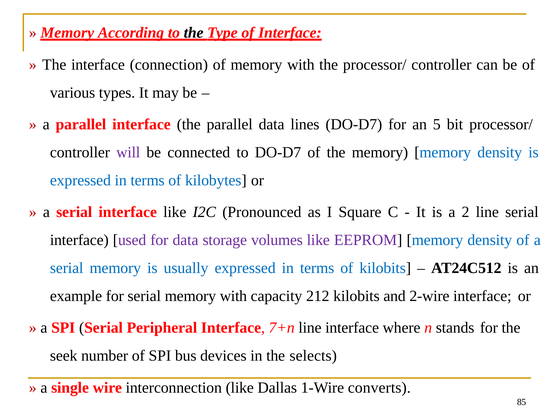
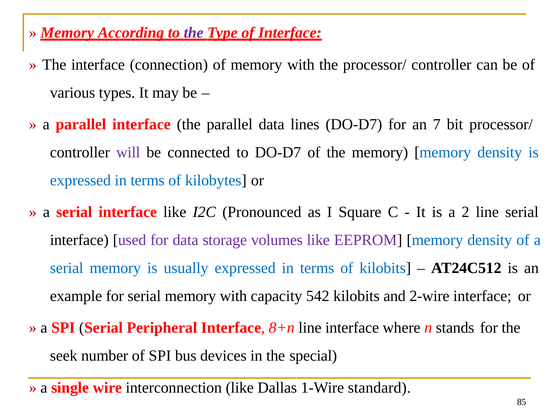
the at (194, 33) colour: black -> purple
5: 5 -> 7
212: 212 -> 542
7+n: 7+n -> 8+n
selects: selects -> special
converts: converts -> standard
